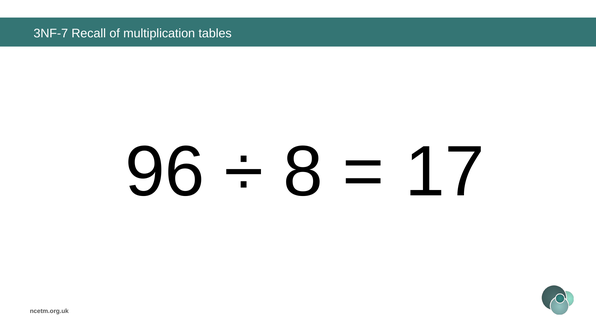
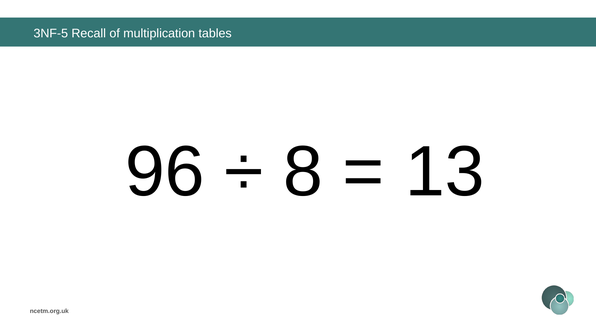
3NF-7: 3NF-7 -> 3NF-5
17: 17 -> 13
